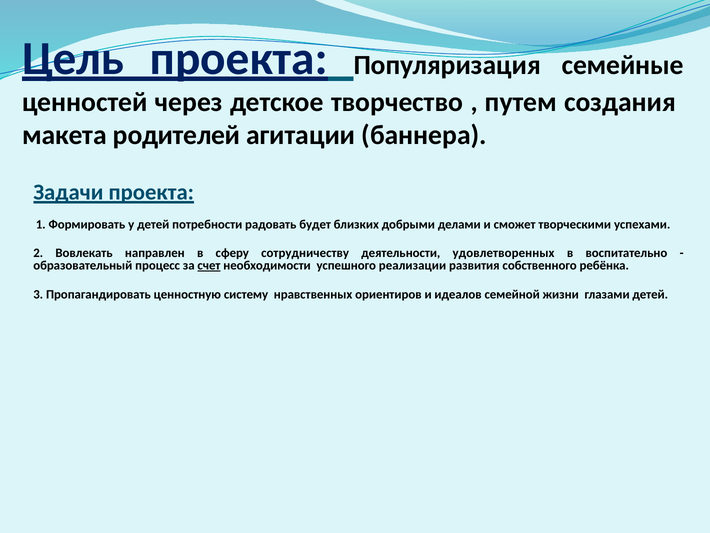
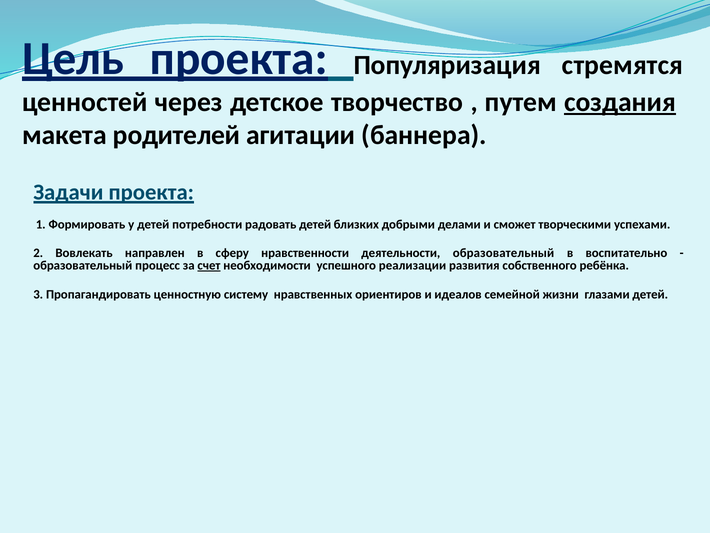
семейные: семейные -> стремятся
создания underline: none -> present
радовать будет: будет -> детей
сотрудничеству: сотрудничеству -> нравственности
деятельности удовлетворенных: удовлетворенных -> образовательный
